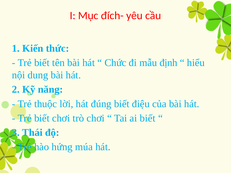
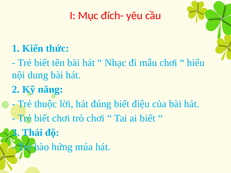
Chức: Chức -> Nhạc
mẫu định: định -> chơi
